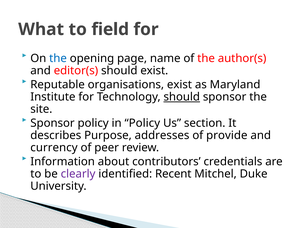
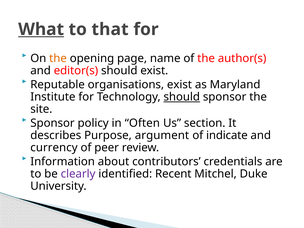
What underline: none -> present
field: field -> that
the at (58, 58) colour: blue -> orange
in Policy: Policy -> Often
addresses: addresses -> argument
provide: provide -> indicate
